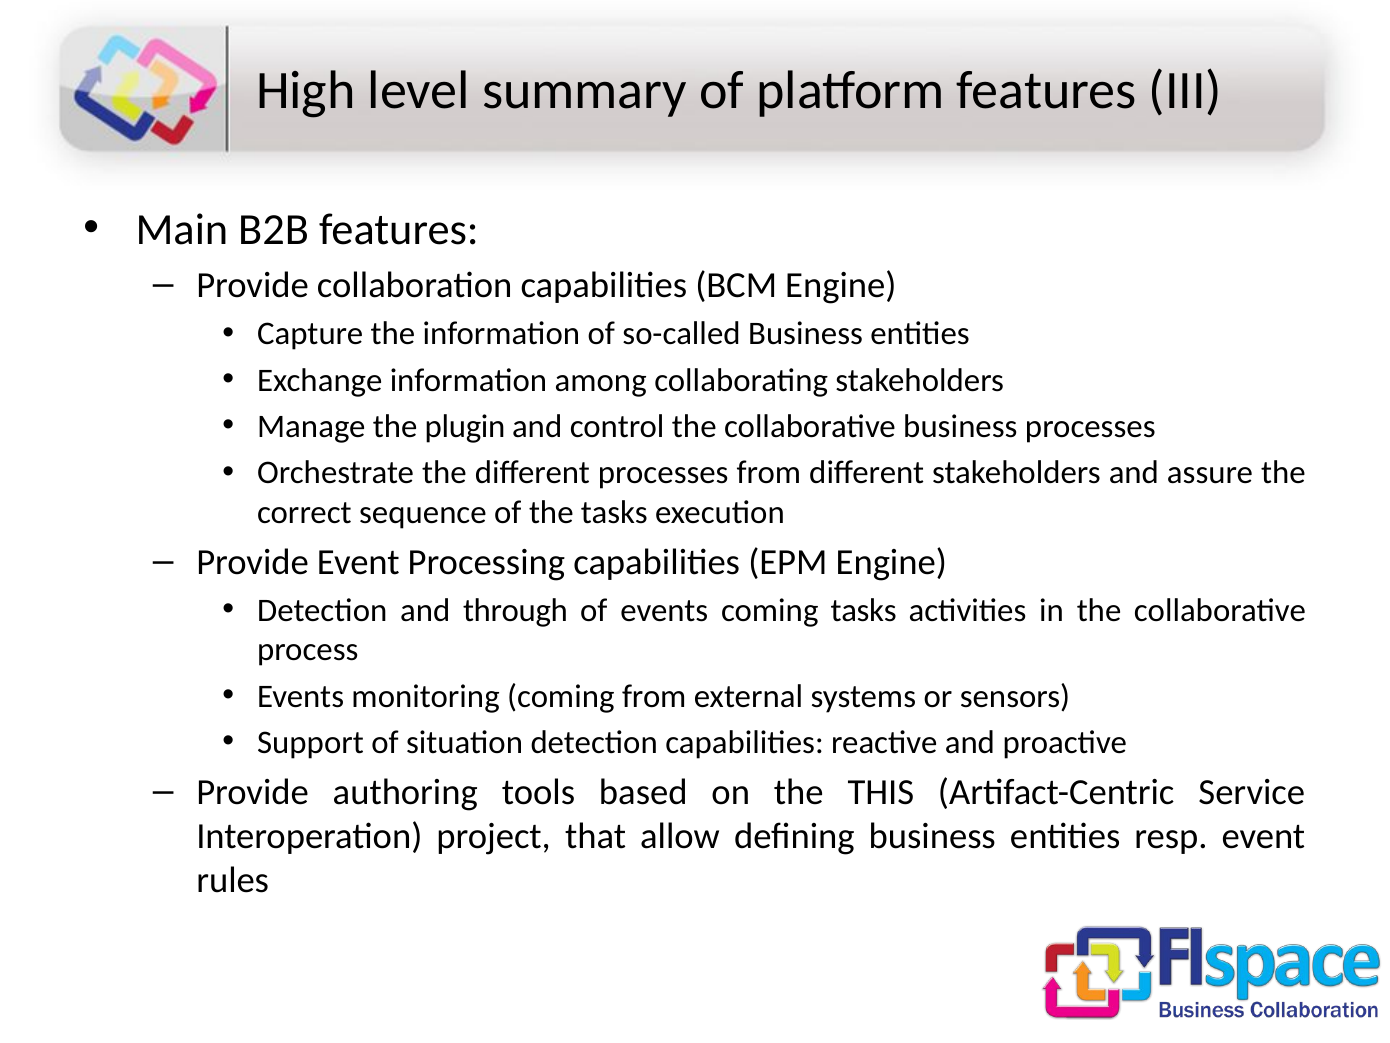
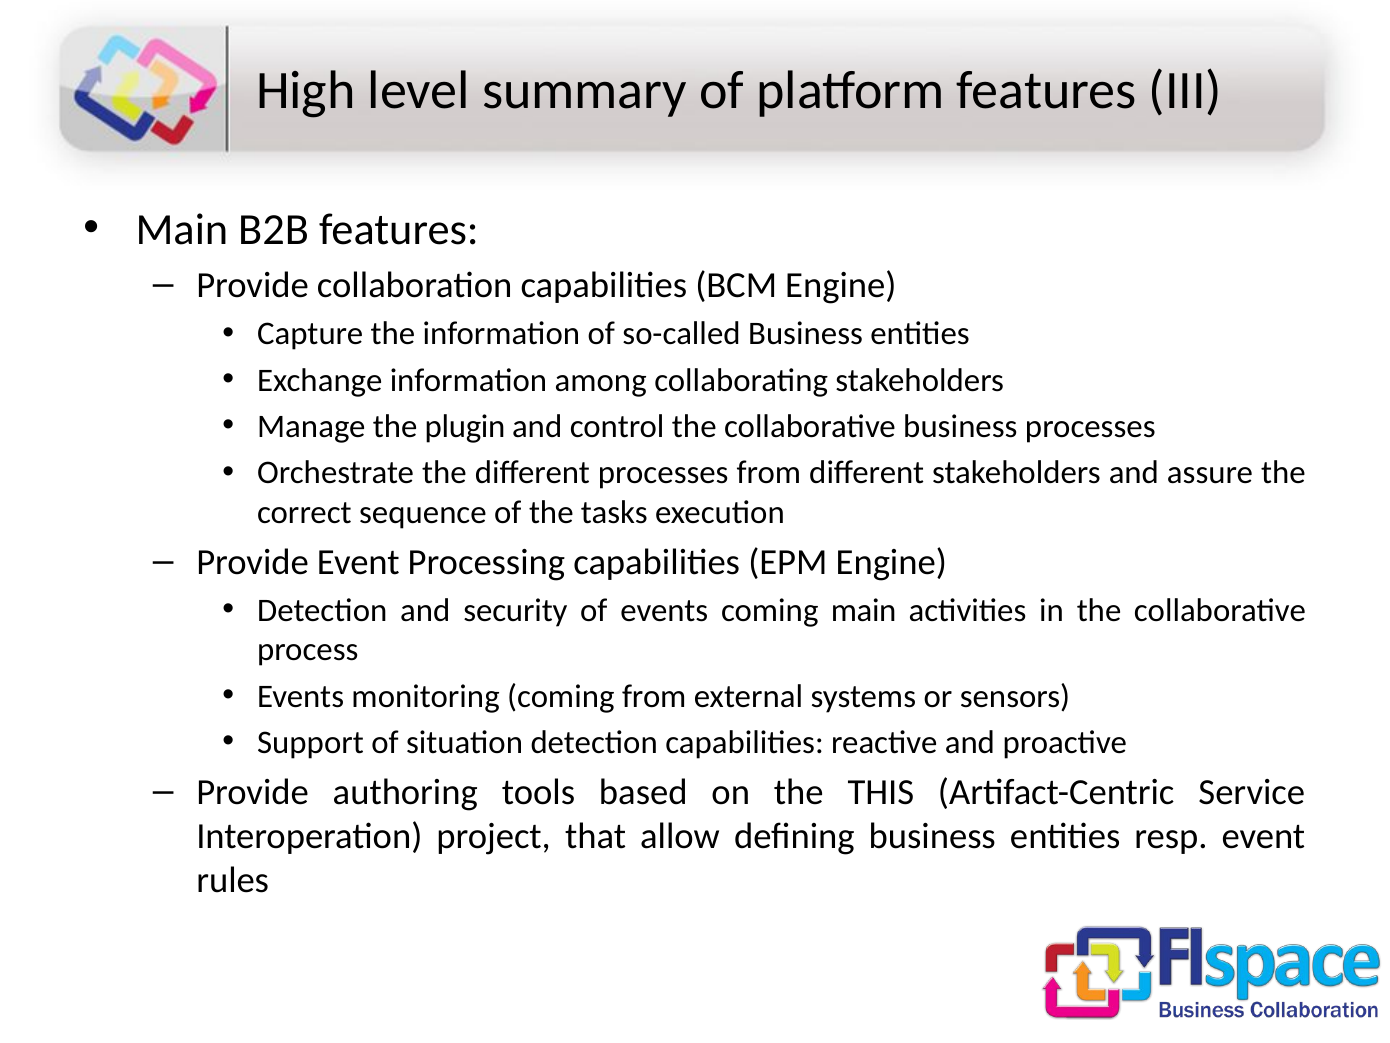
through: through -> security
coming tasks: tasks -> main
